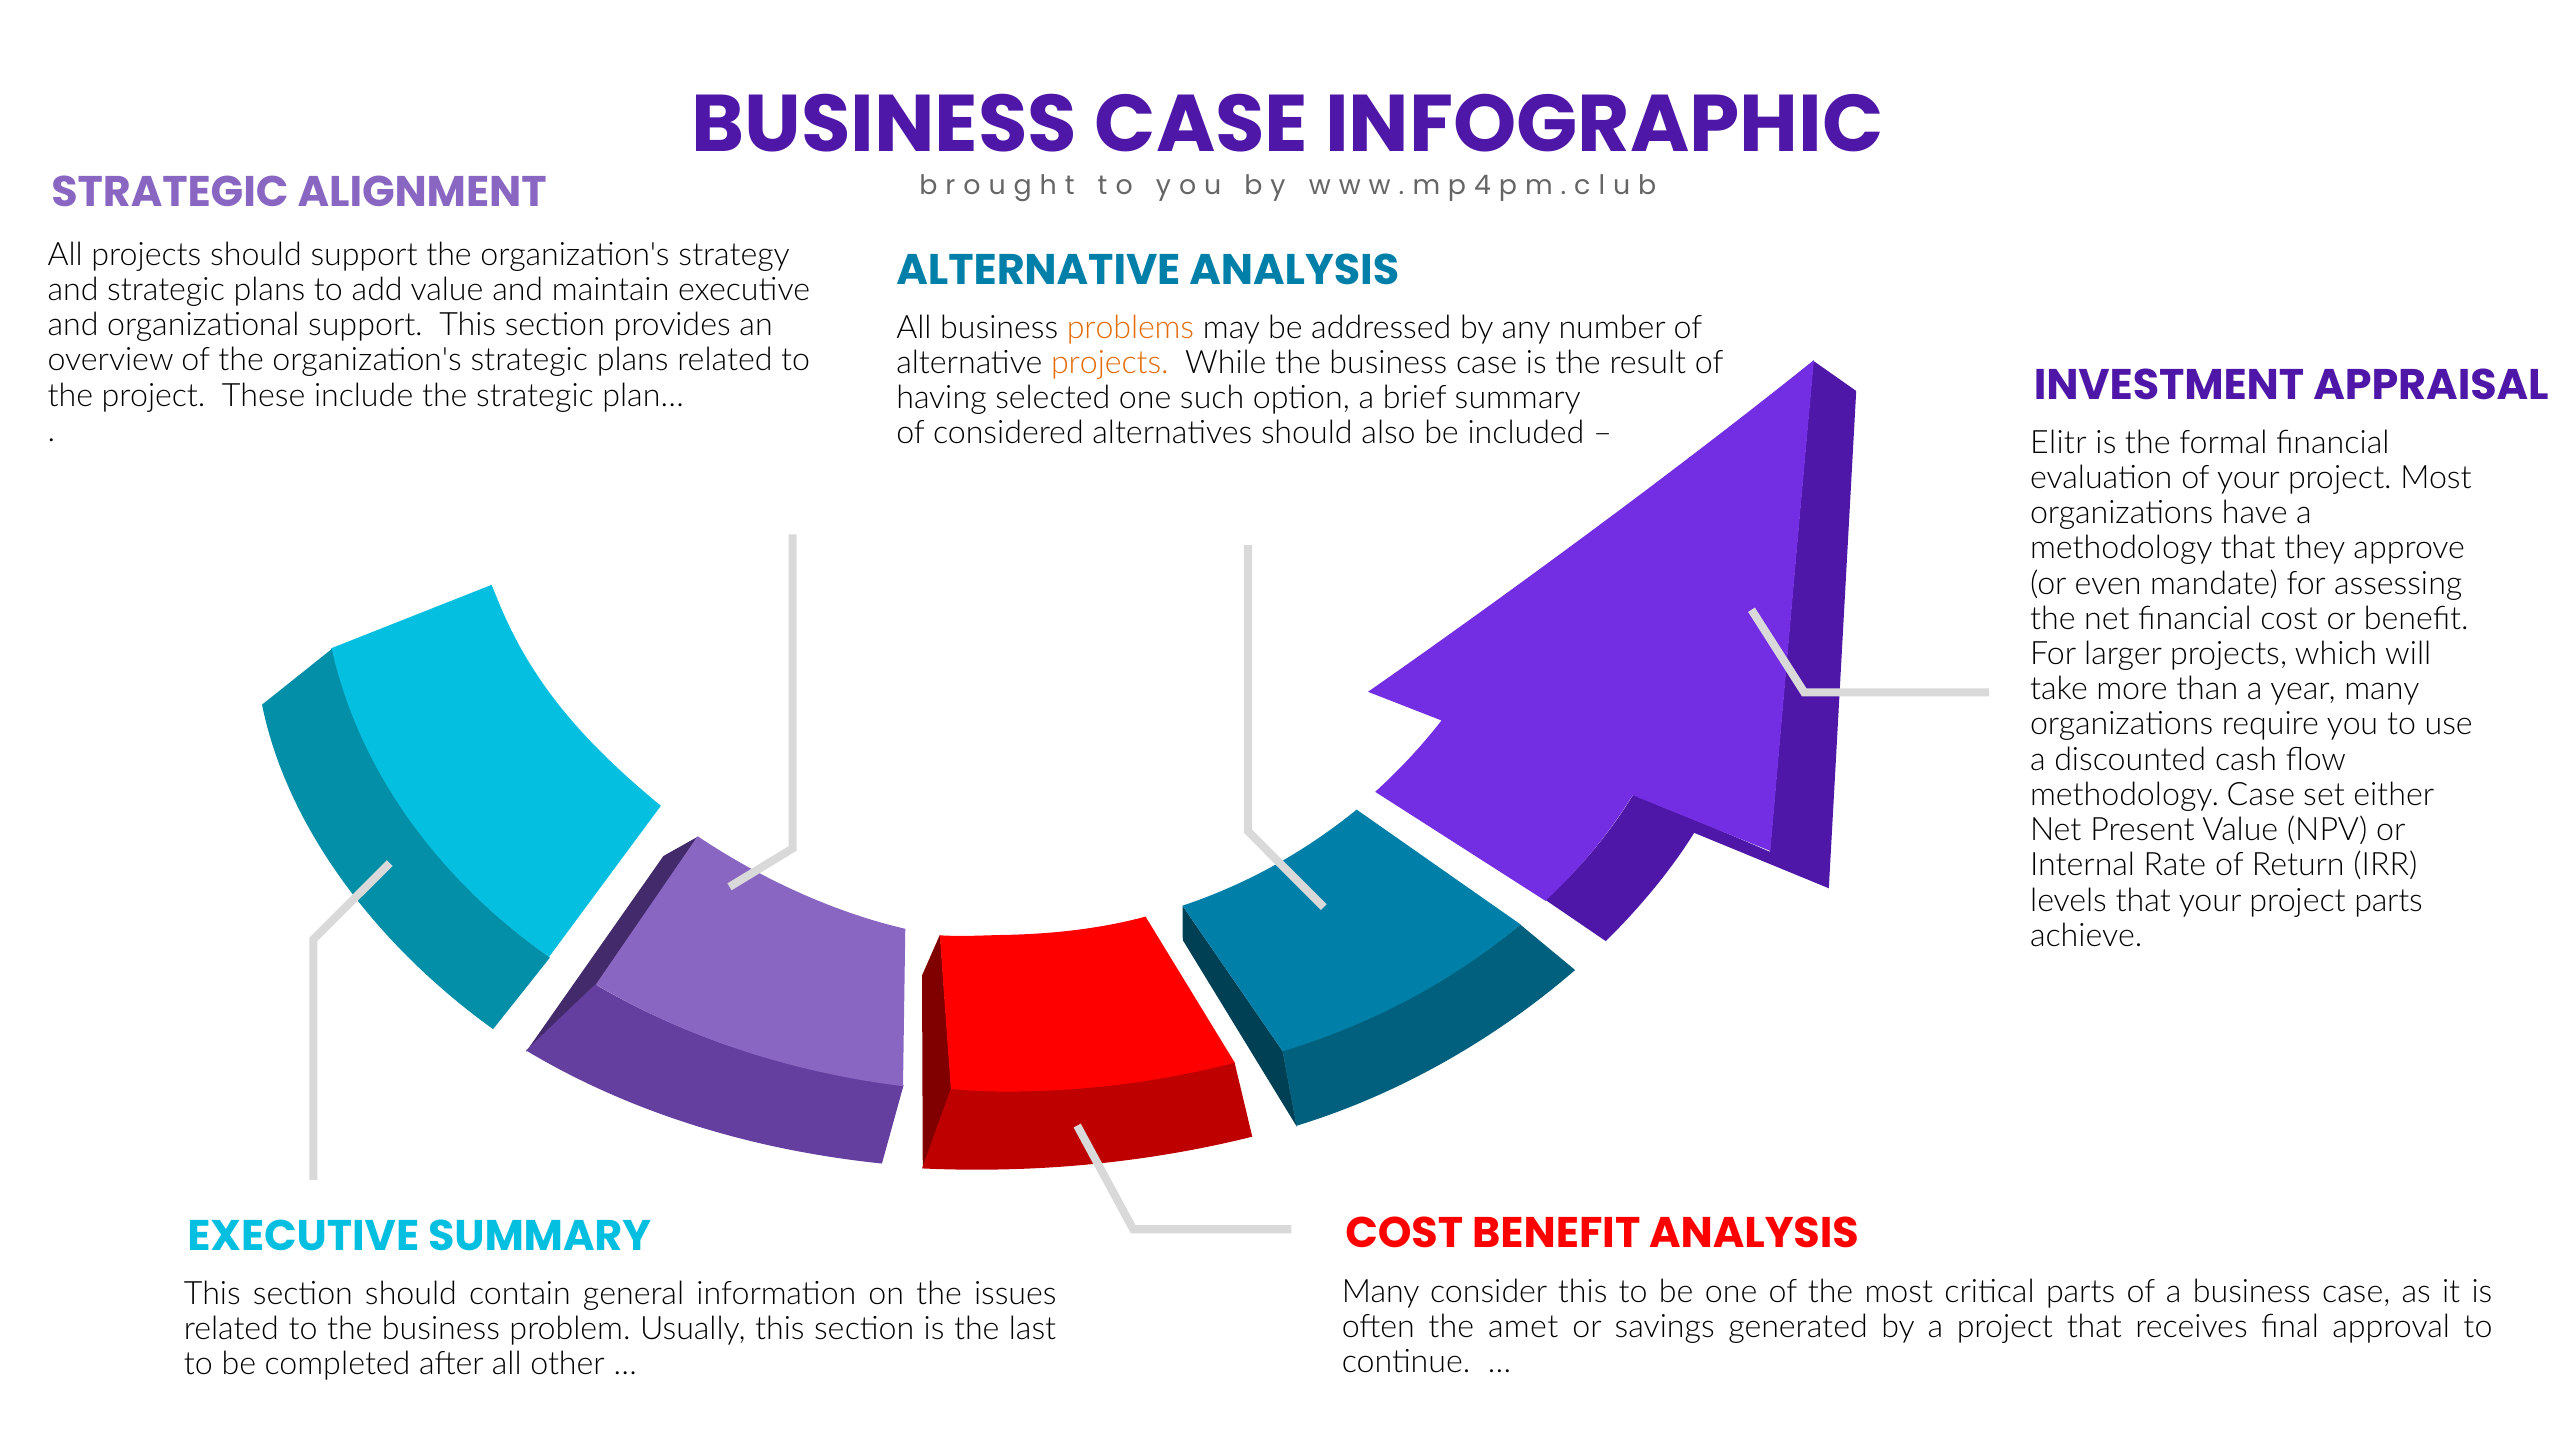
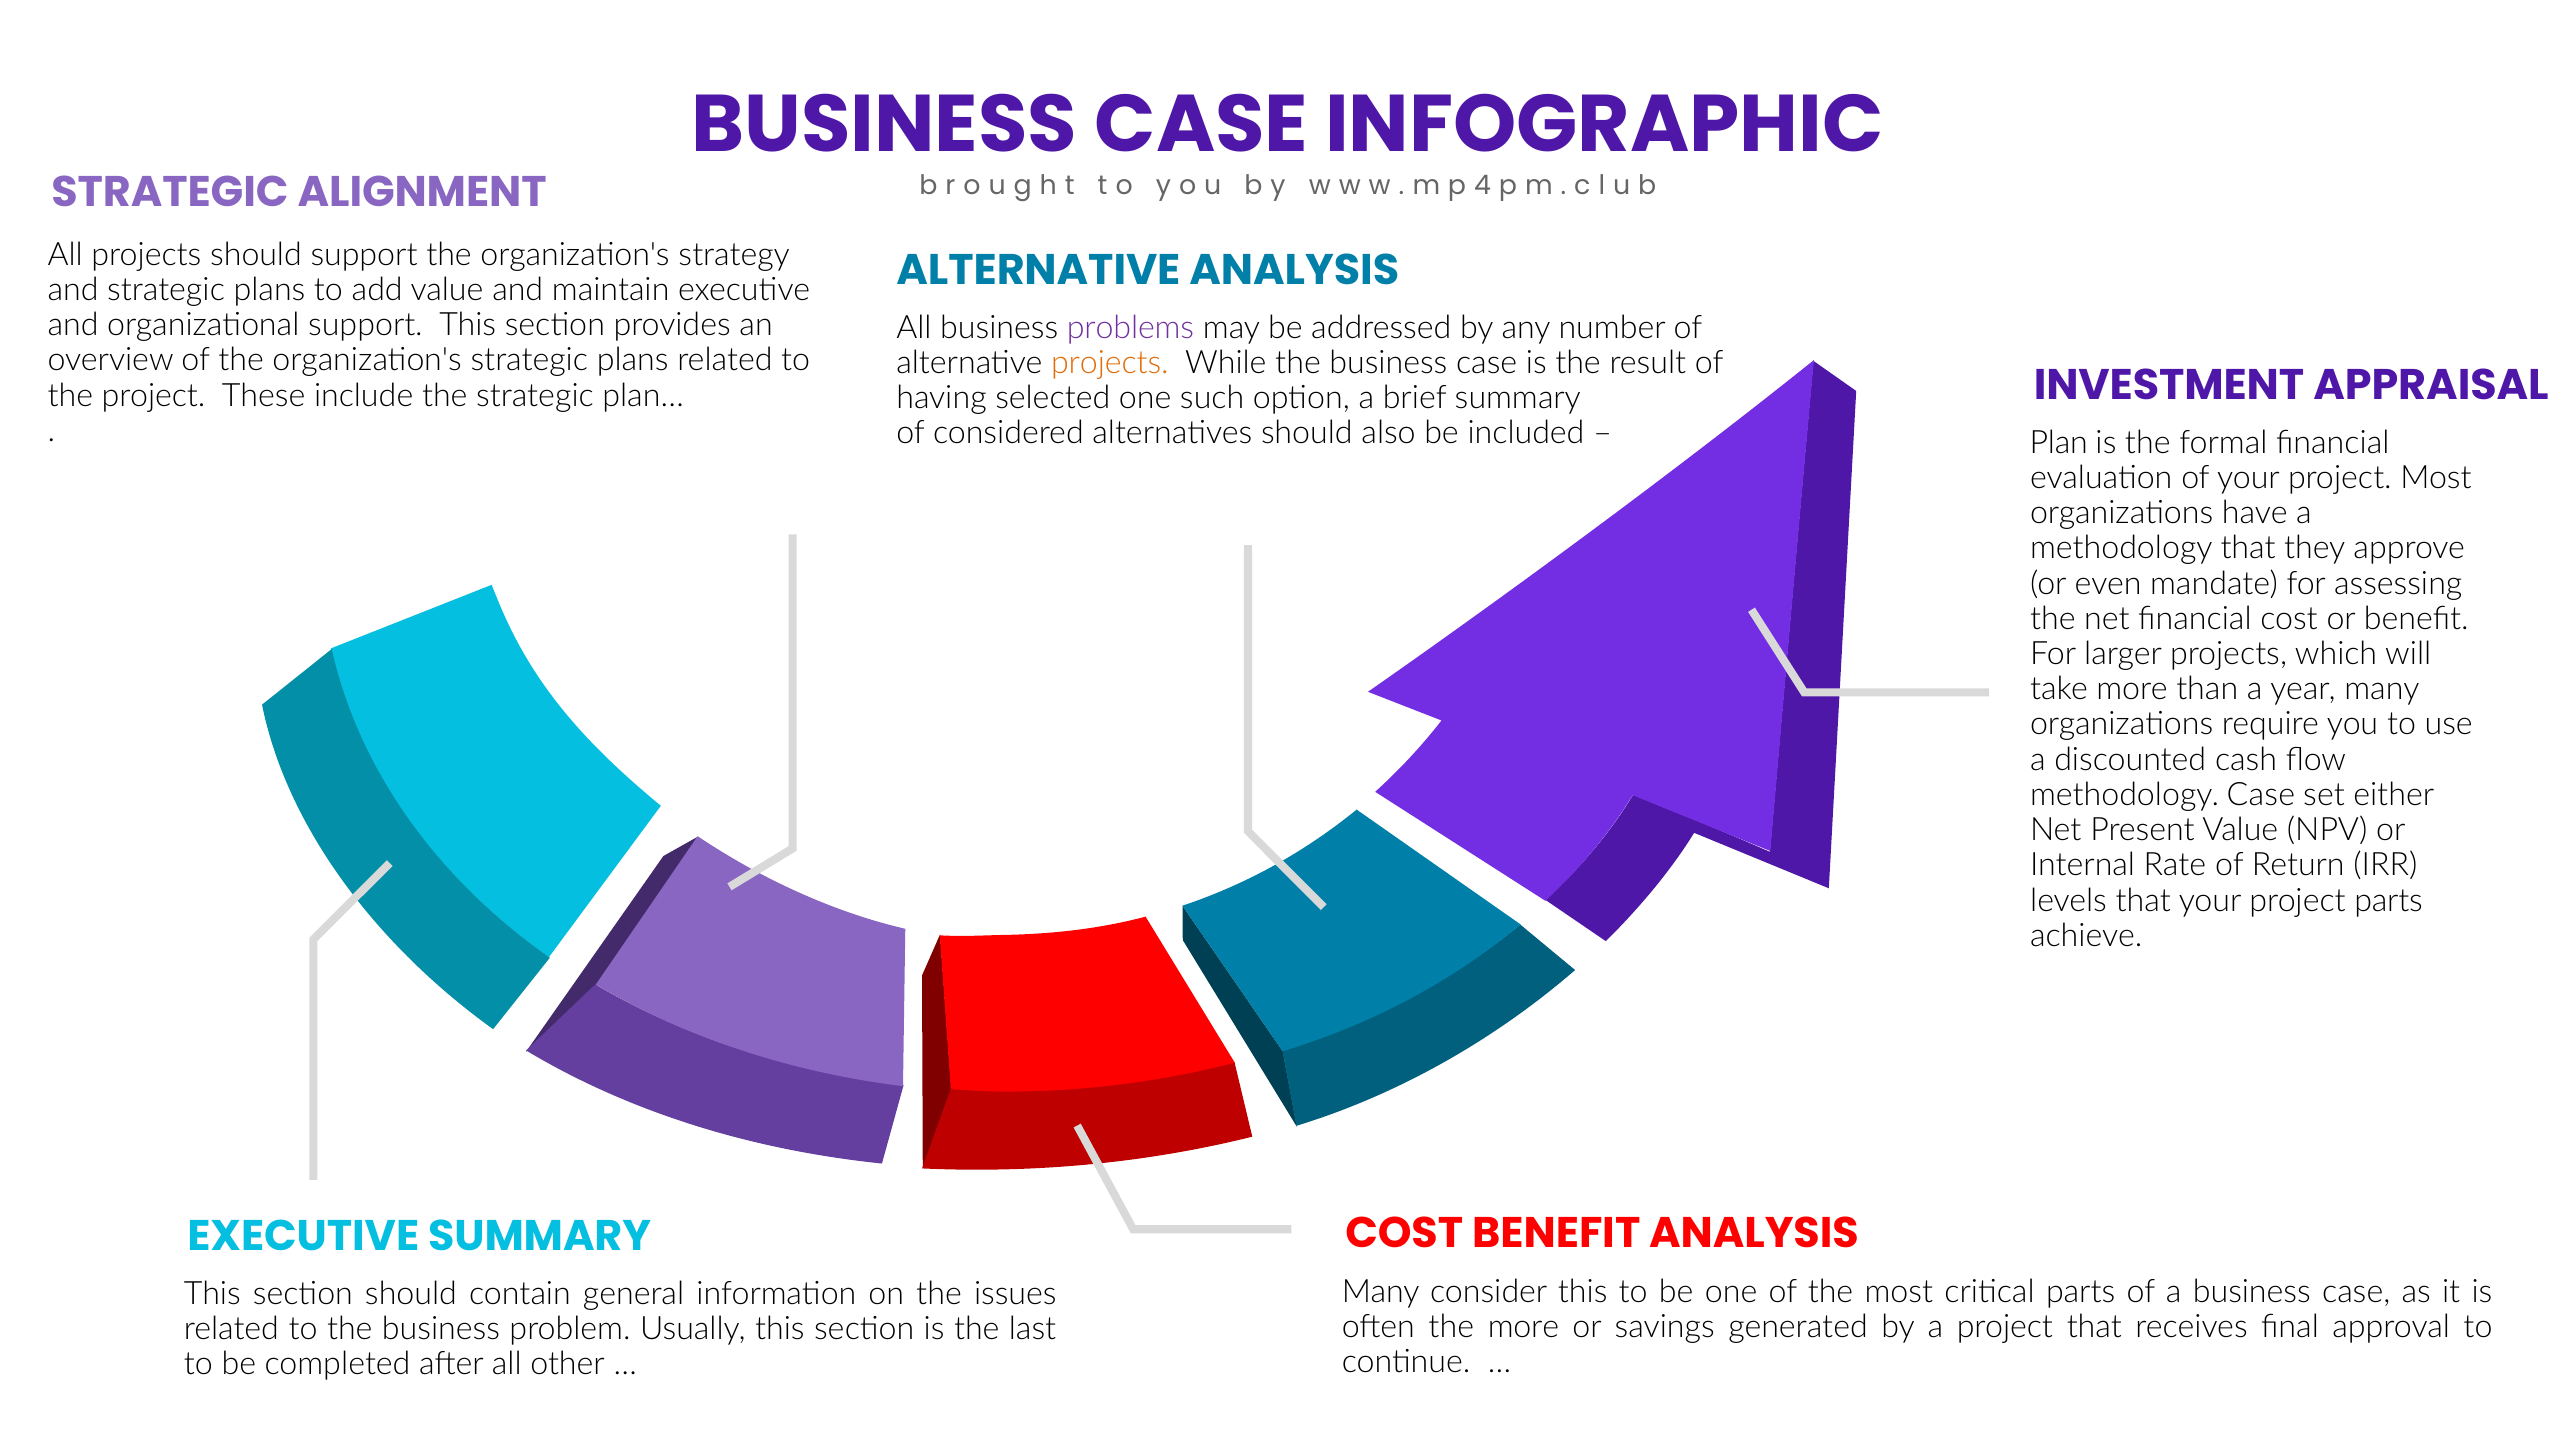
problems colour: orange -> purple
Elitr: Elitr -> Plan
the amet: amet -> more
